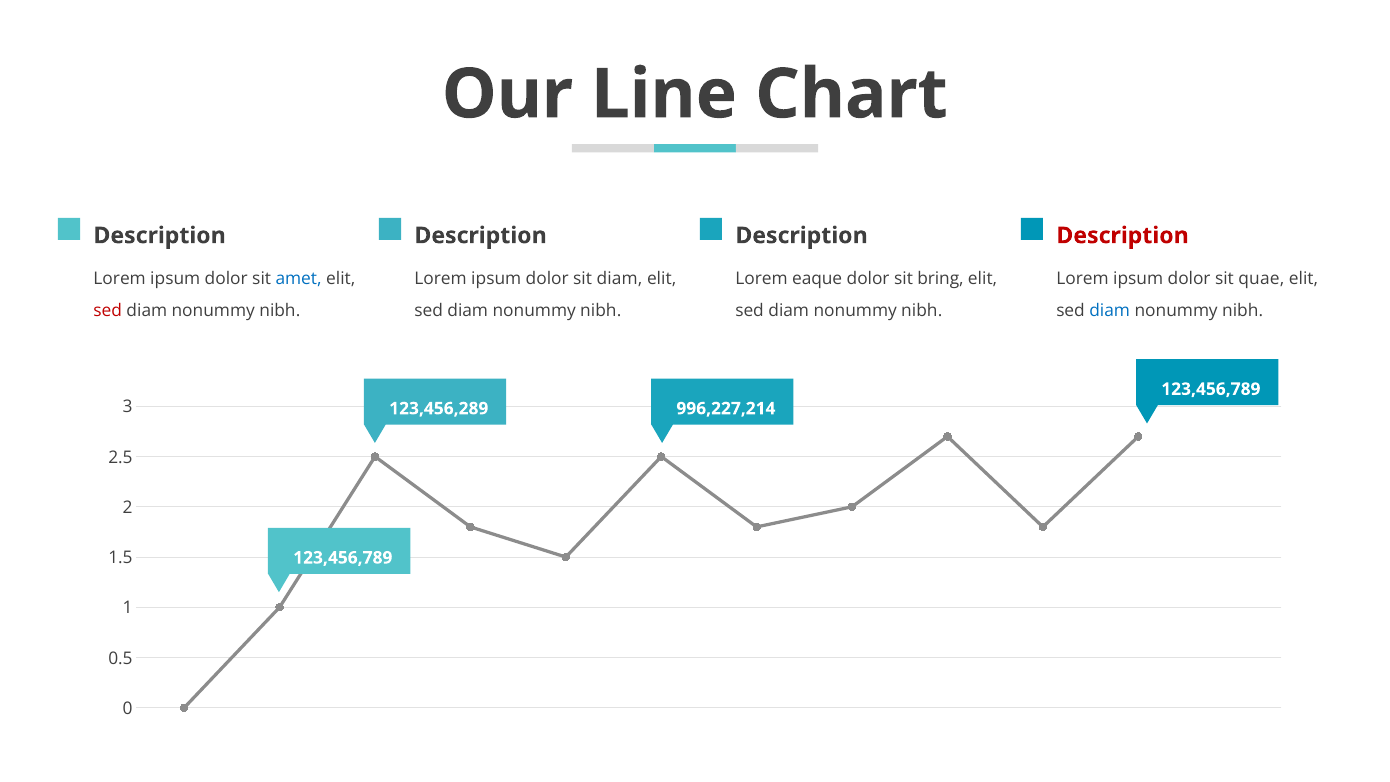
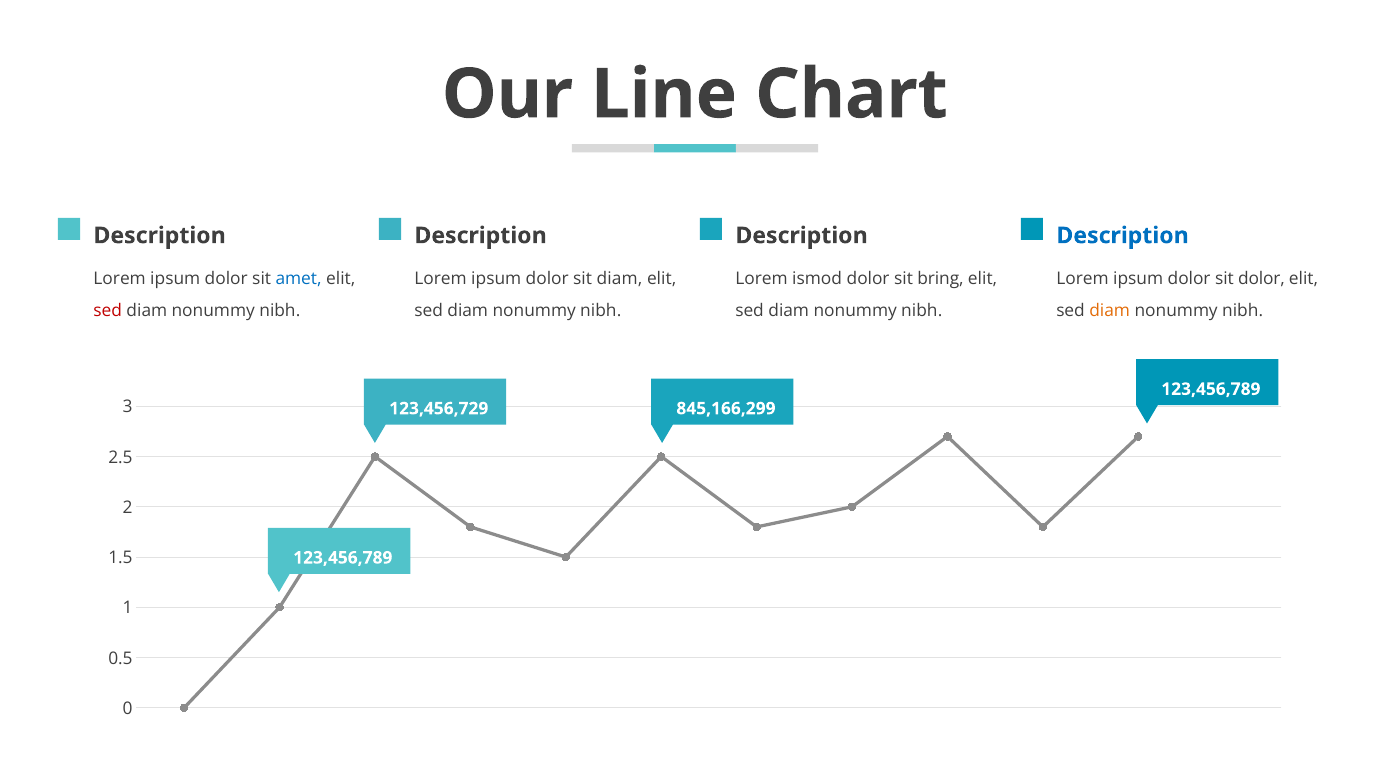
Description at (1123, 236) colour: red -> blue
eaque: eaque -> ismod
sit quae: quae -> dolor
diam at (1110, 310) colour: blue -> orange
996,227,214: 996,227,214 -> 845,166,299
123,456,289: 123,456,289 -> 123,456,729
